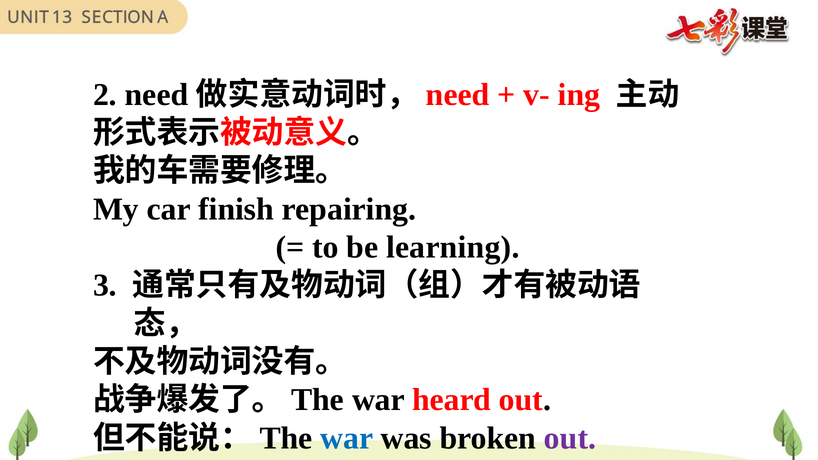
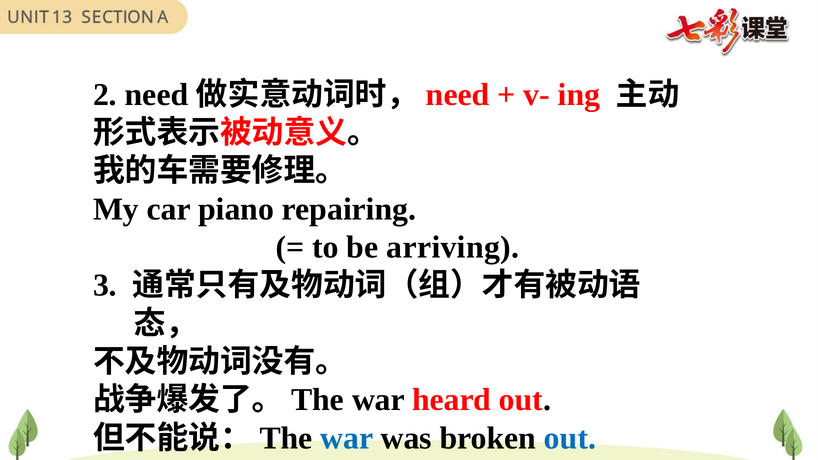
finish: finish -> piano
learning: learning -> arriving
out at (570, 438) colour: purple -> blue
